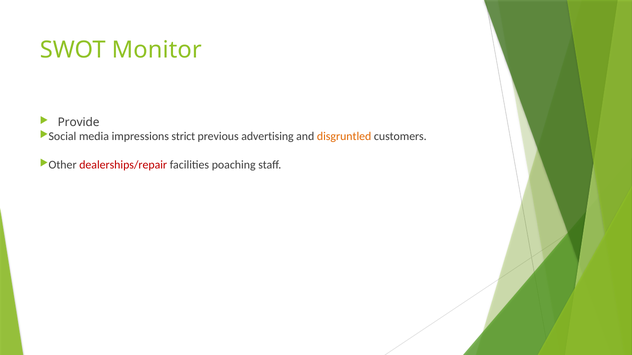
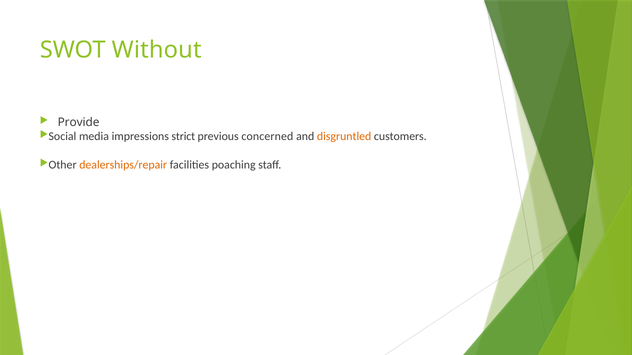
Monitor: Monitor -> Without
advertising: advertising -> concerned
dealerships/repair colour: red -> orange
